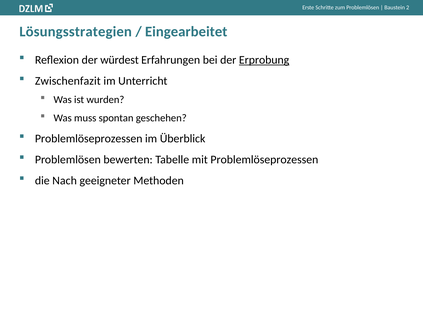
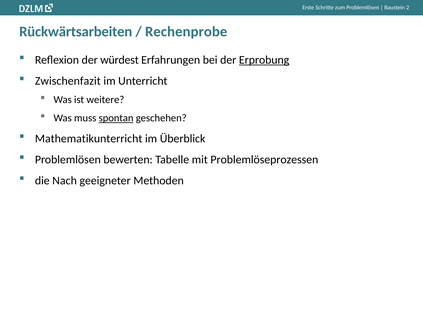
Lösungsstrategien: Lösungsstrategien -> Rückwärtsarbeiten
Eingearbeitet: Eingearbeitet -> Rechenprobe
wurden: wurden -> weitere
spontan underline: none -> present
Problemlöseprozessen at (89, 139): Problemlöseprozessen -> Mathematikunterricht
